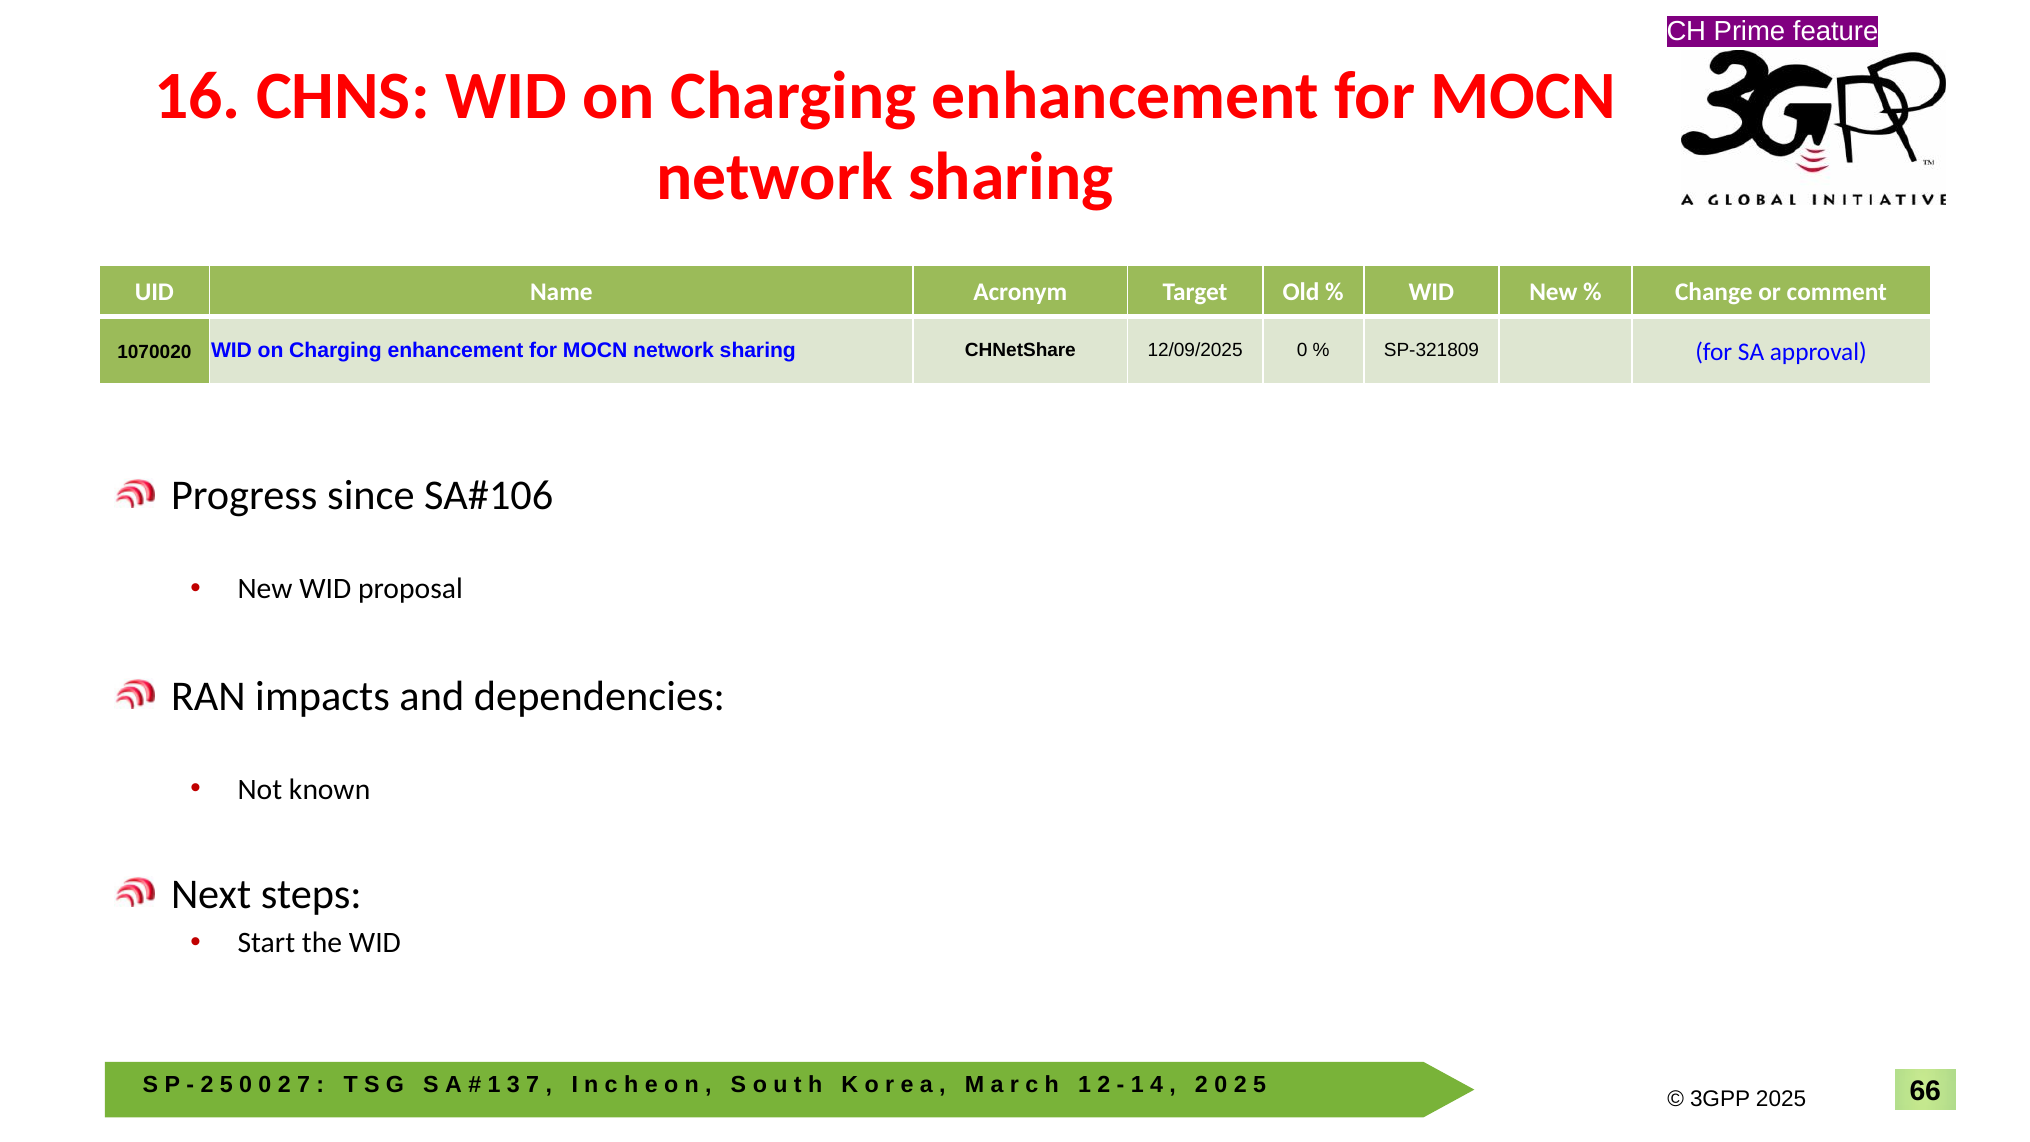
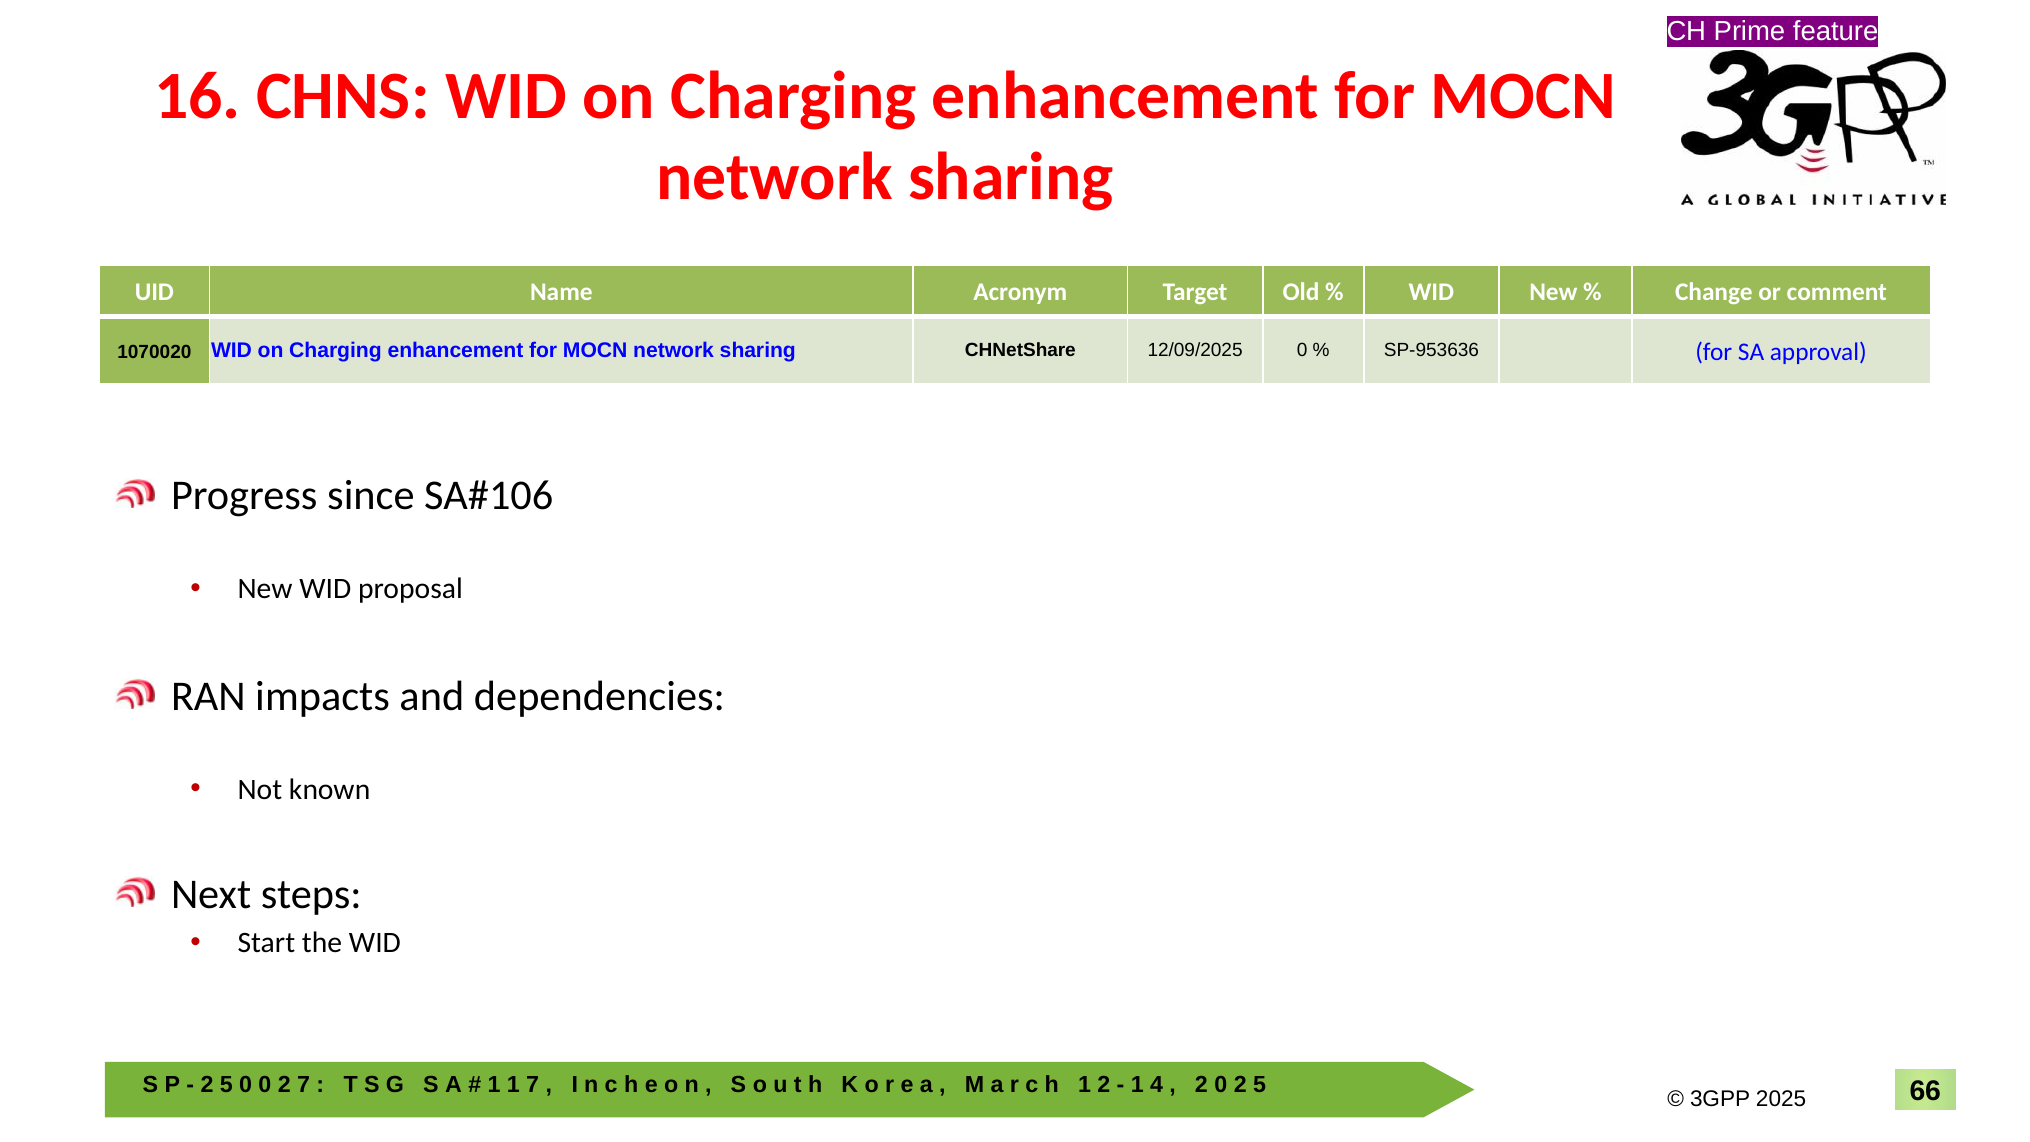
SP-321809: SP-321809 -> SP-953636
3 at (513, 1084): 3 -> 1
